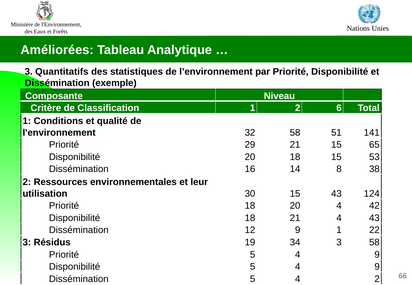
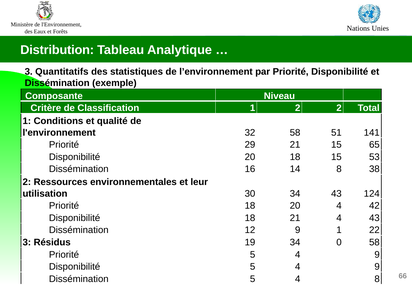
Améliorées: Améliorées -> Distribution
2 6: 6 -> 2
30 15: 15 -> 34
34 3: 3 -> 0
4 2: 2 -> 8
